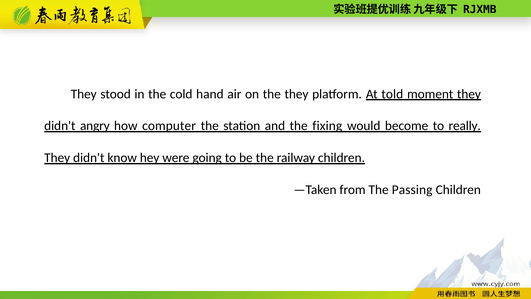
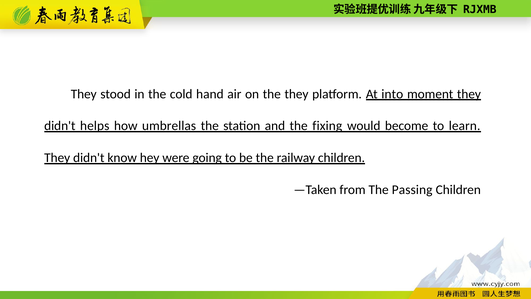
told: told -> into
angry: angry -> helps
computer: computer -> umbrellas
really: really -> learn
